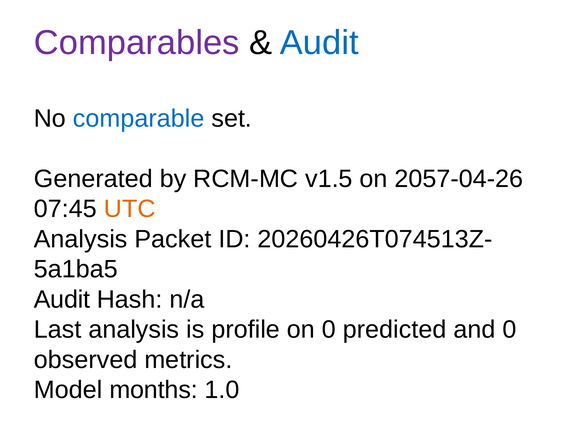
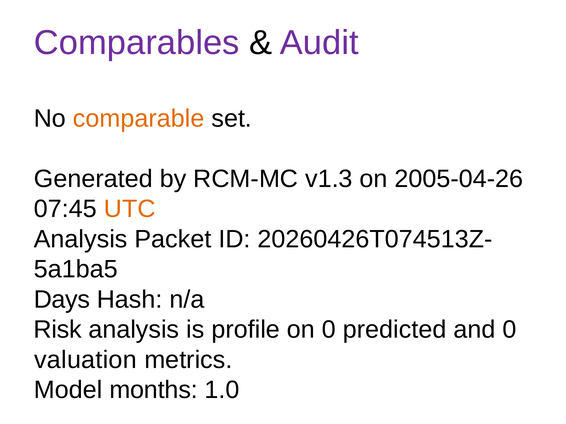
Audit at (319, 43) colour: blue -> purple
comparable colour: blue -> orange
v1.5: v1.5 -> v1.3
2057-04-26: 2057-04-26 -> 2005-04-26
Audit at (62, 300): Audit -> Days
Last: Last -> Risk
observed: observed -> valuation
